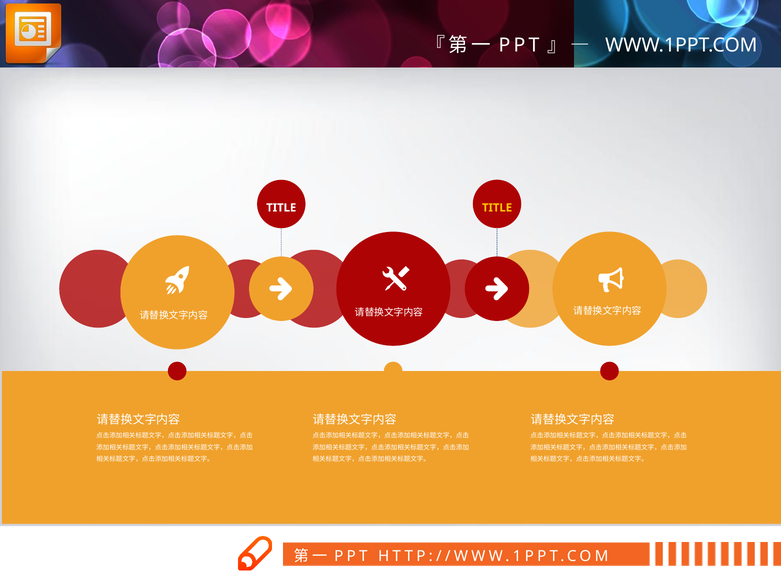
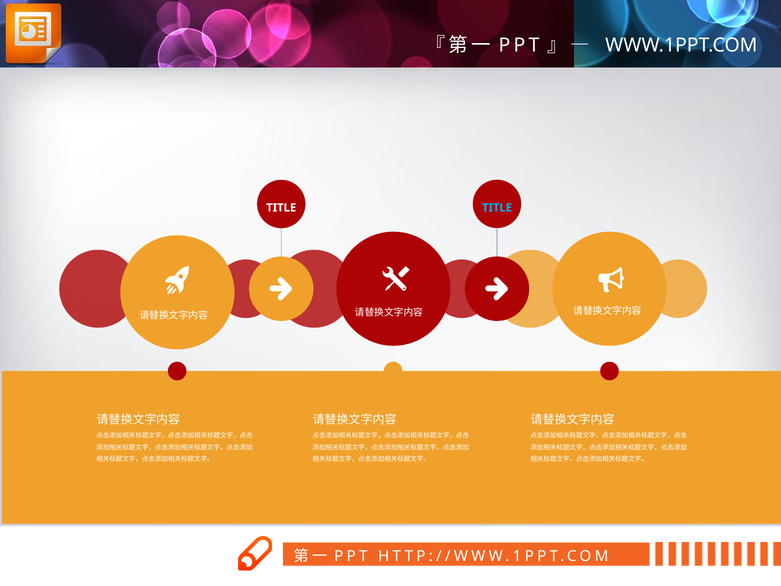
TITLE at (497, 208) colour: yellow -> light blue
